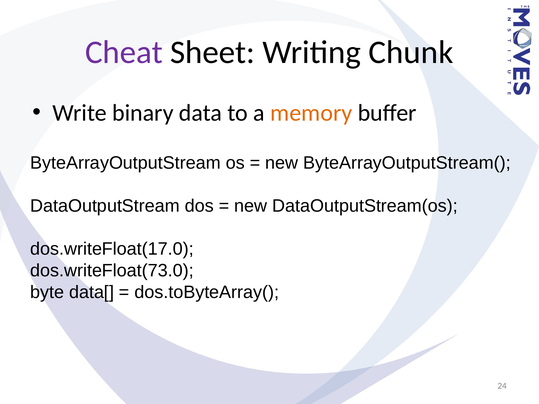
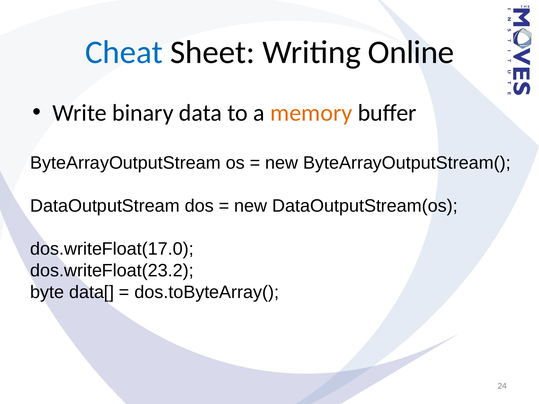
Cheat colour: purple -> blue
Chunk: Chunk -> Online
dos.writeFloat(73.0: dos.writeFloat(73.0 -> dos.writeFloat(23.2
